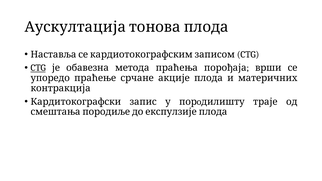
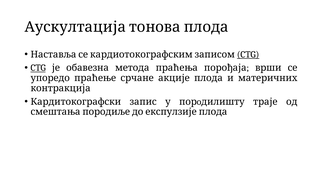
CTG at (248, 54) underline: none -> present
